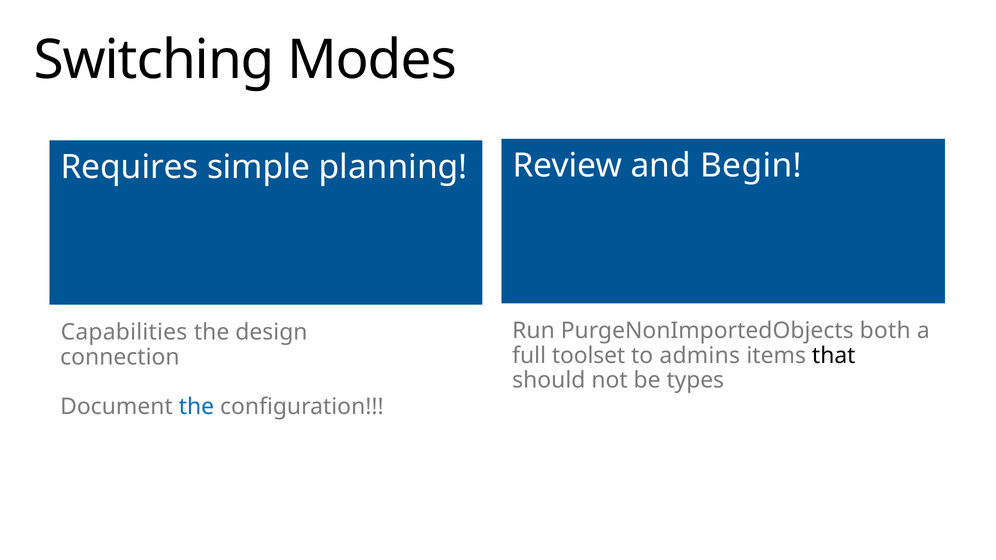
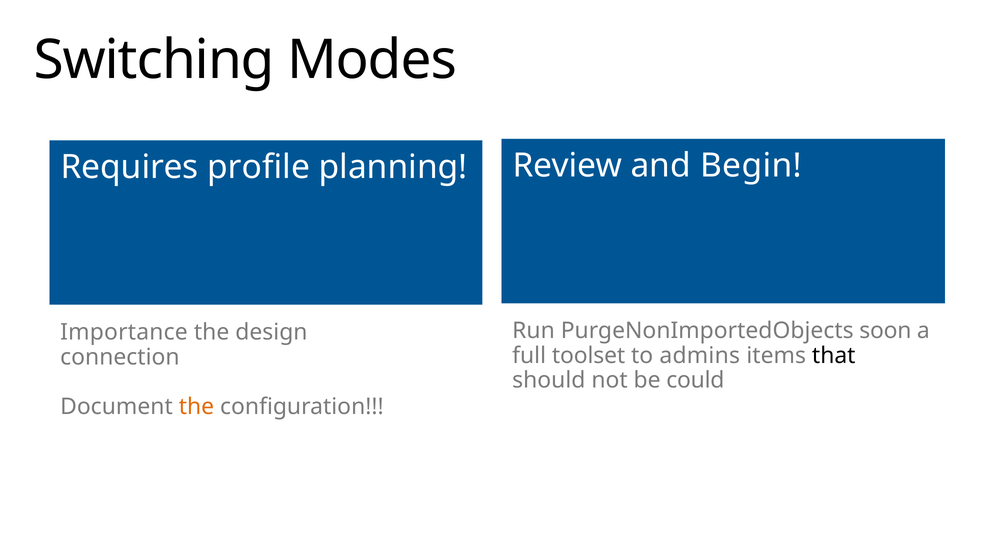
simple: simple -> profile
both: both -> soon
Capabilities: Capabilities -> Importance
types: types -> could
the at (196, 407) colour: blue -> orange
